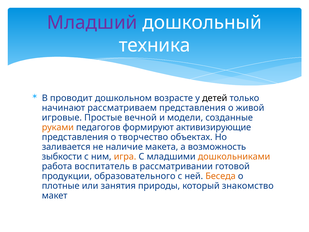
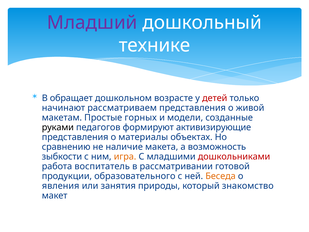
техника: техника -> технике
проводит: проводит -> обращает
детей colour: black -> red
игровые: игровые -> макетам
вечной: вечной -> горных
руками colour: orange -> black
творчество: творчество -> материалы
заливается: заливается -> сравнению
дошкольниками colour: orange -> red
плотные: плотные -> явления
